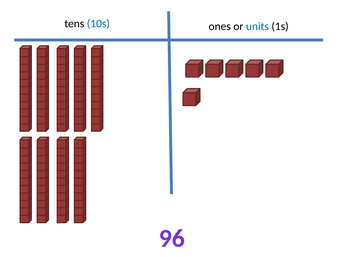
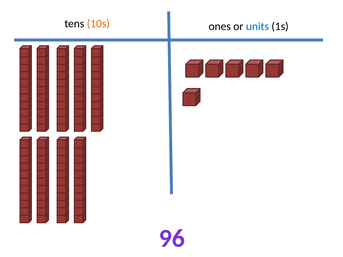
10s colour: blue -> orange
